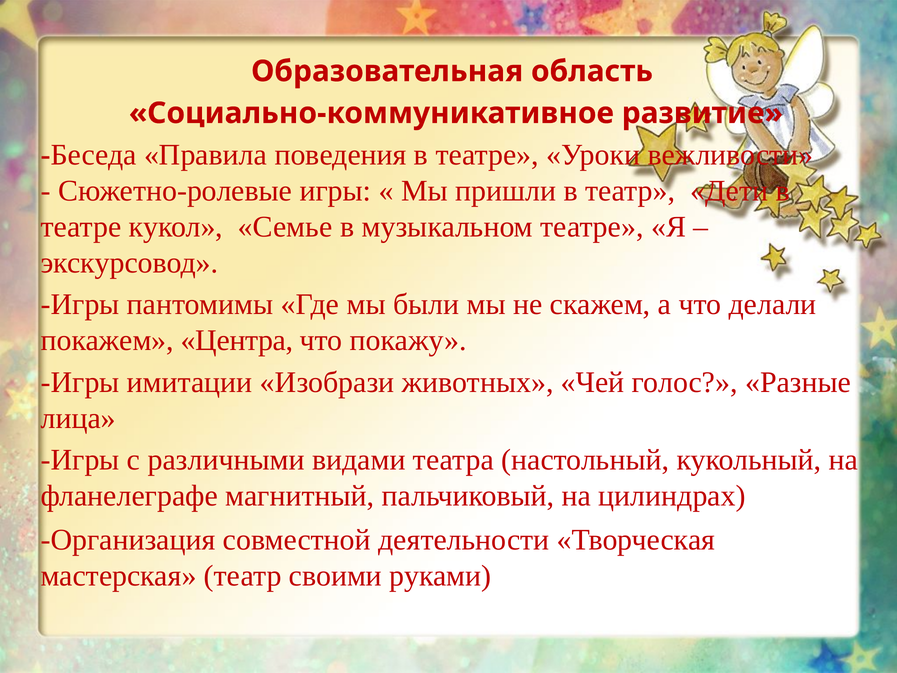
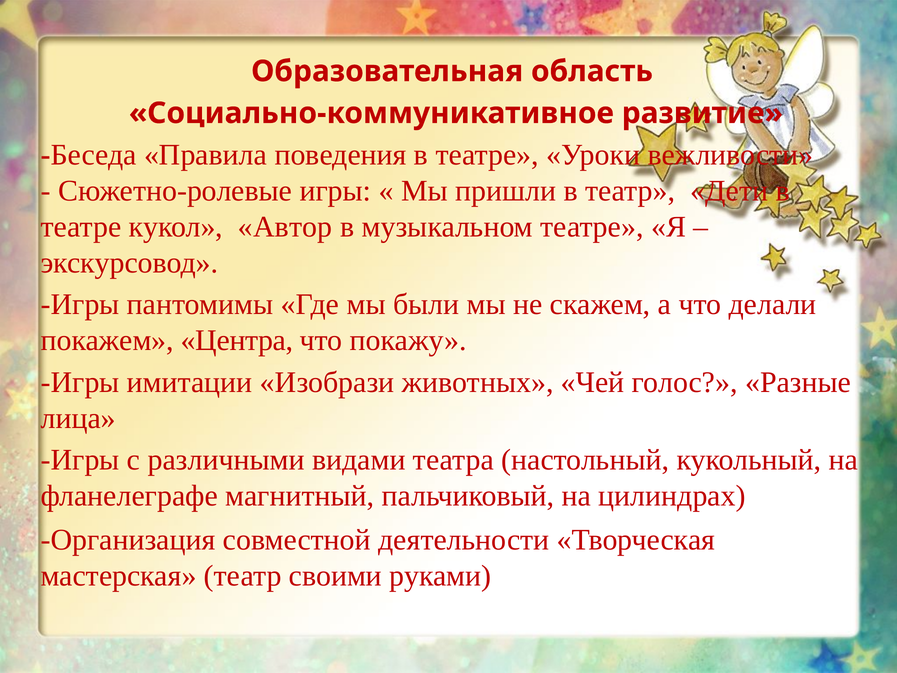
Семье: Семье -> Автор
